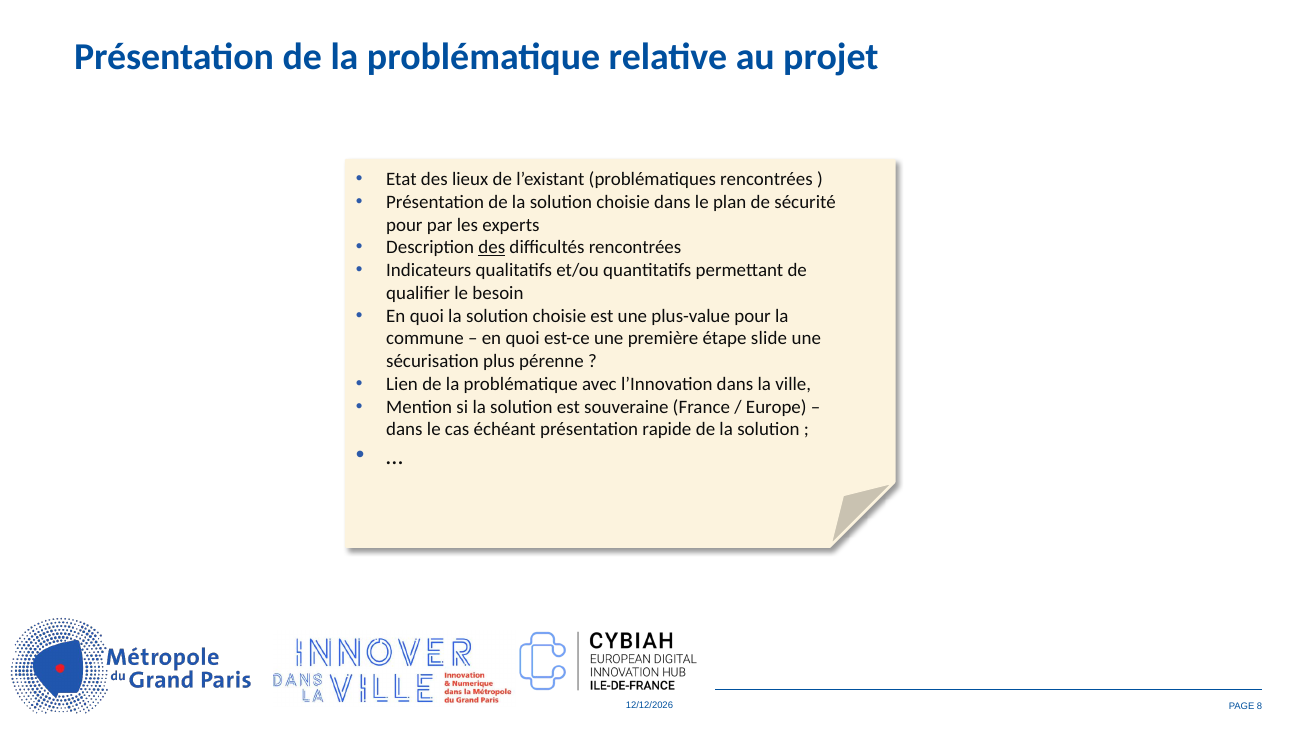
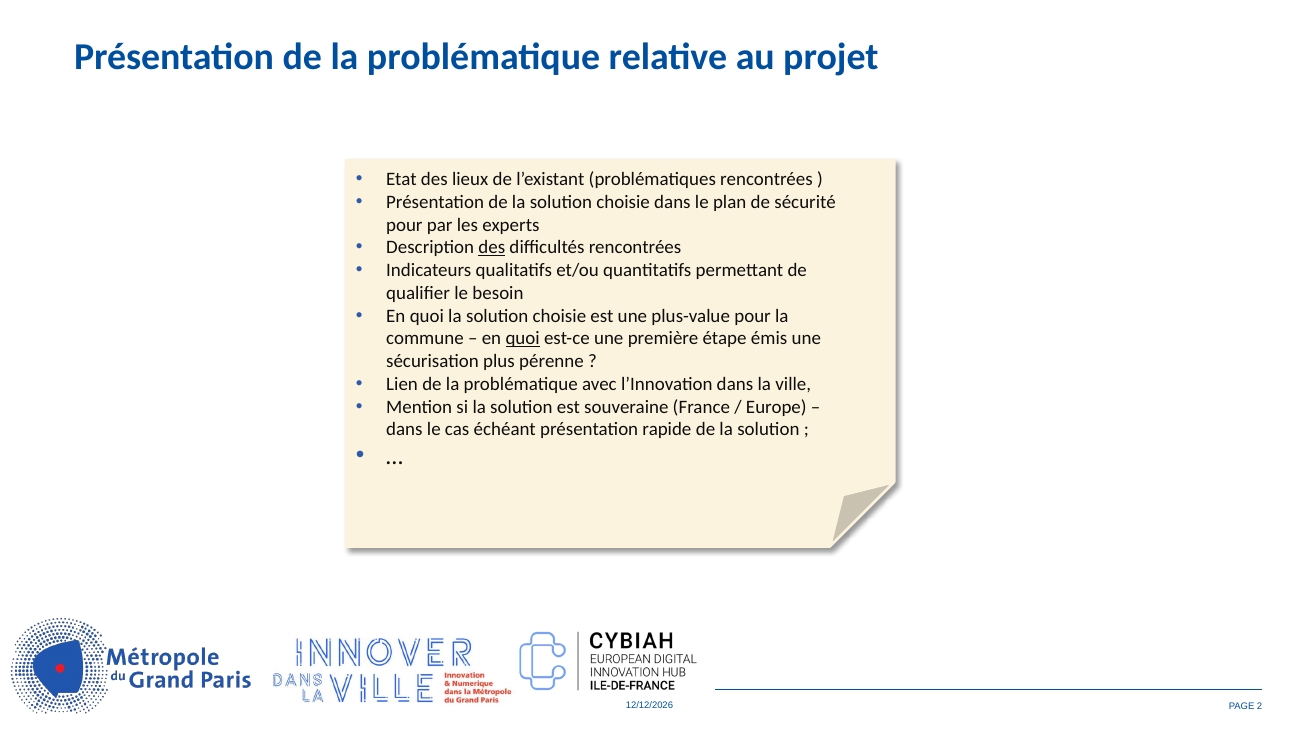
quoi at (523, 338) underline: none -> present
slide: slide -> émis
8: 8 -> 2
